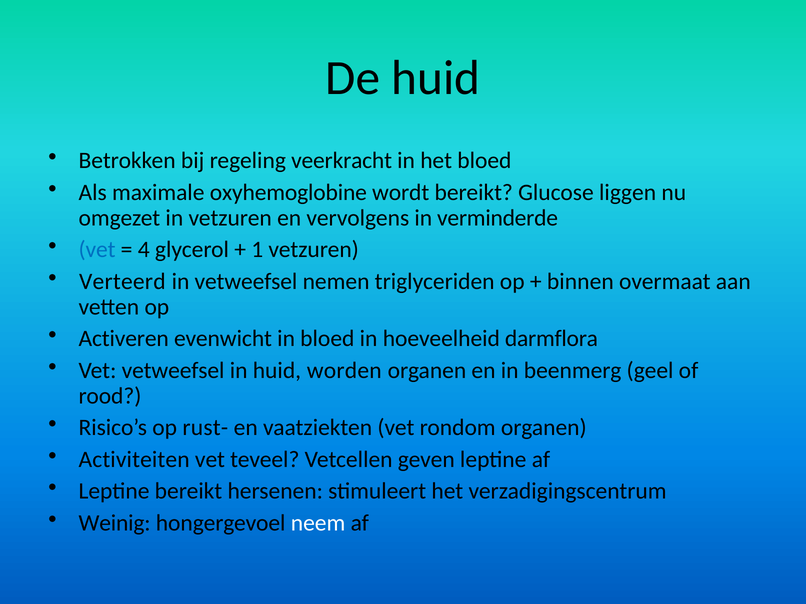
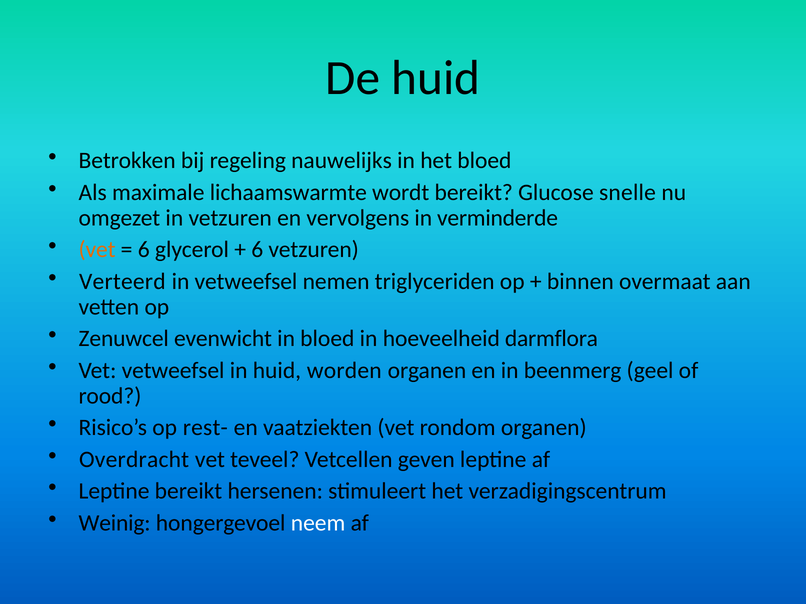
veerkracht: veerkracht -> nauwelijks
oxyhemoglobine: oxyhemoglobine -> lichaamswarmte
liggen: liggen -> snelle
vet at (97, 250) colour: blue -> orange
4 at (144, 250): 4 -> 6
1 at (257, 250): 1 -> 6
Activeren: Activeren -> Zenuwcel
rust-: rust- -> rest-
Activiteiten: Activiteiten -> Overdracht
